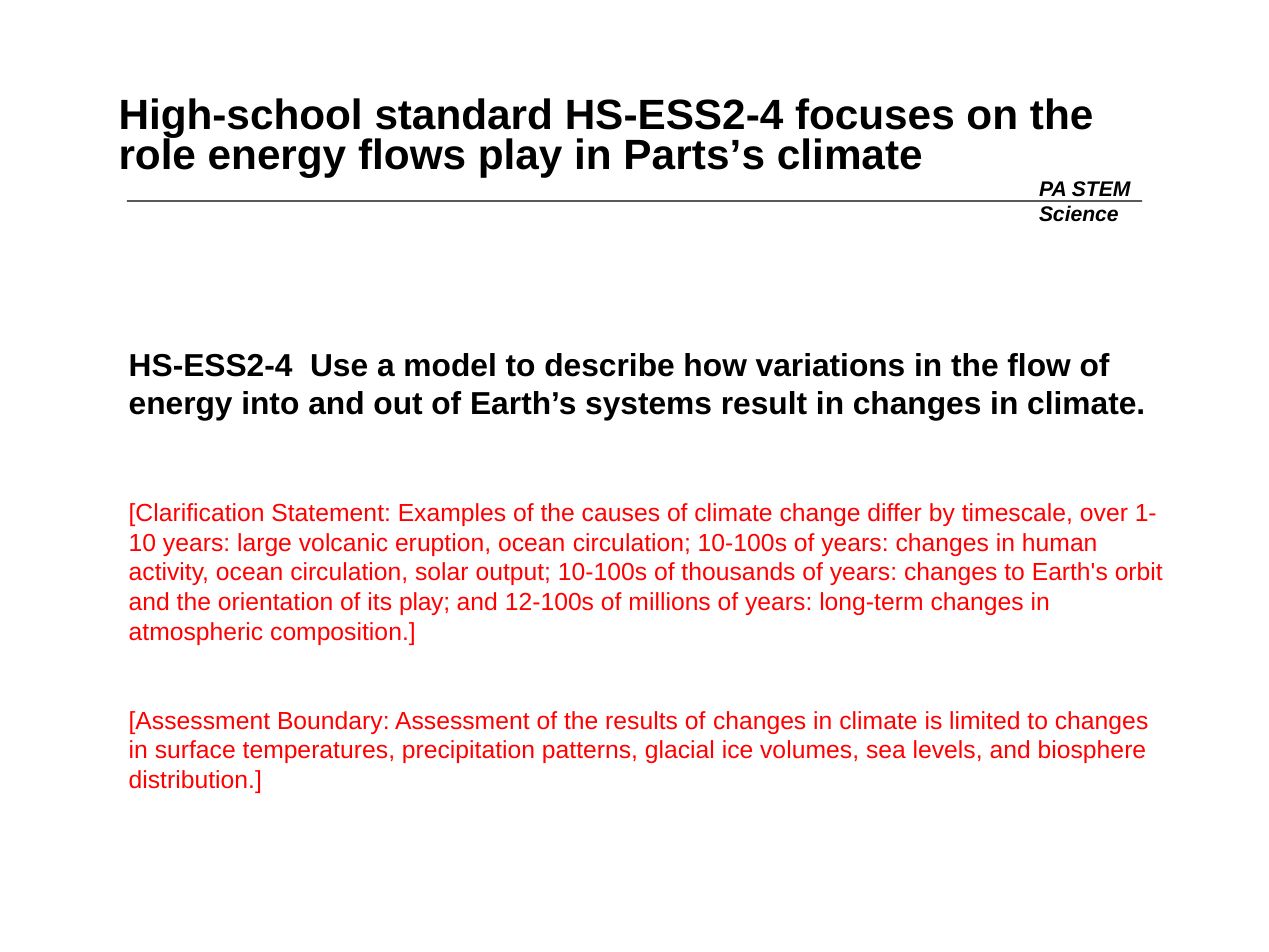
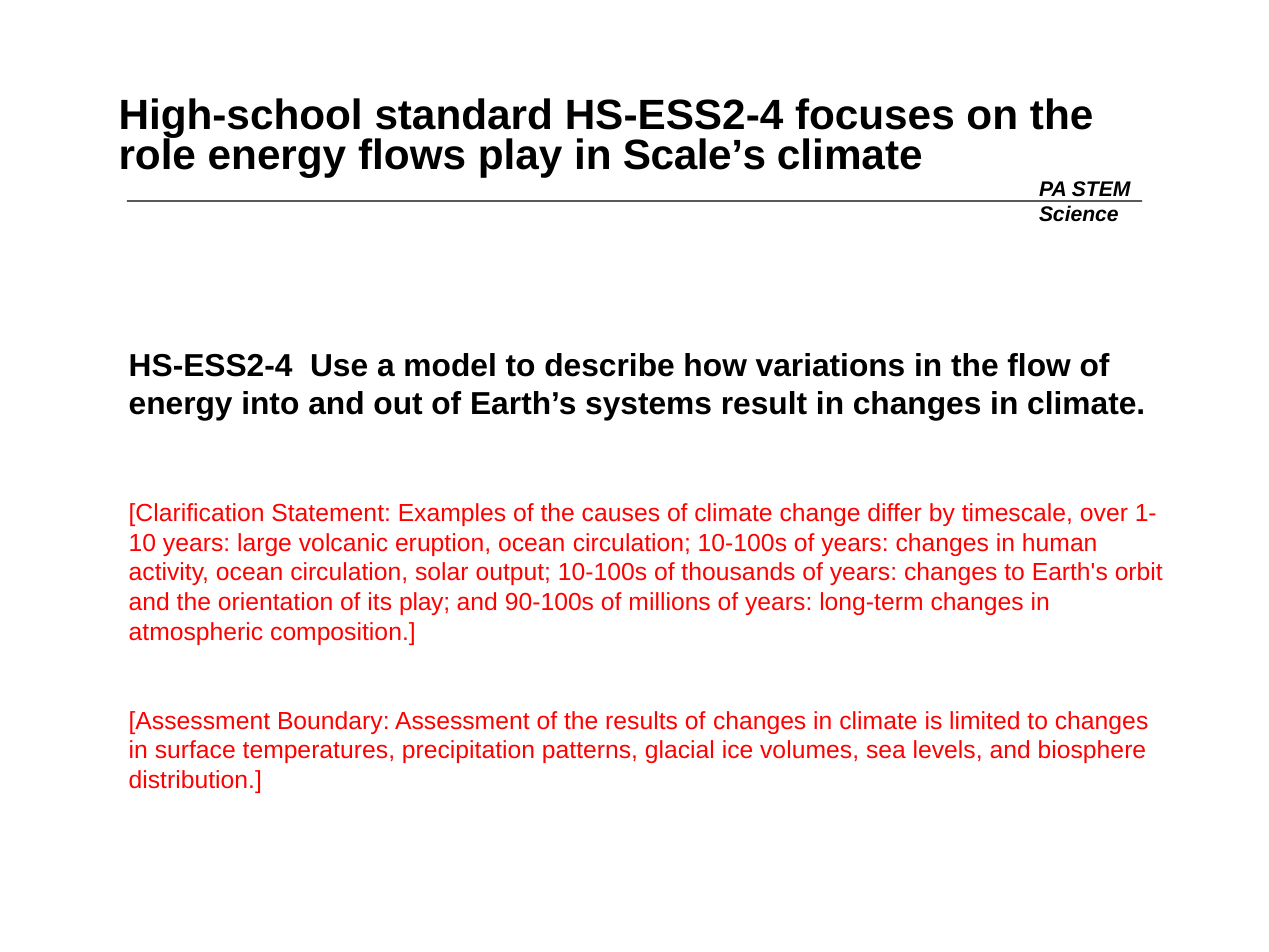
Parts’s: Parts’s -> Scale’s
12-100s: 12-100s -> 90-100s
